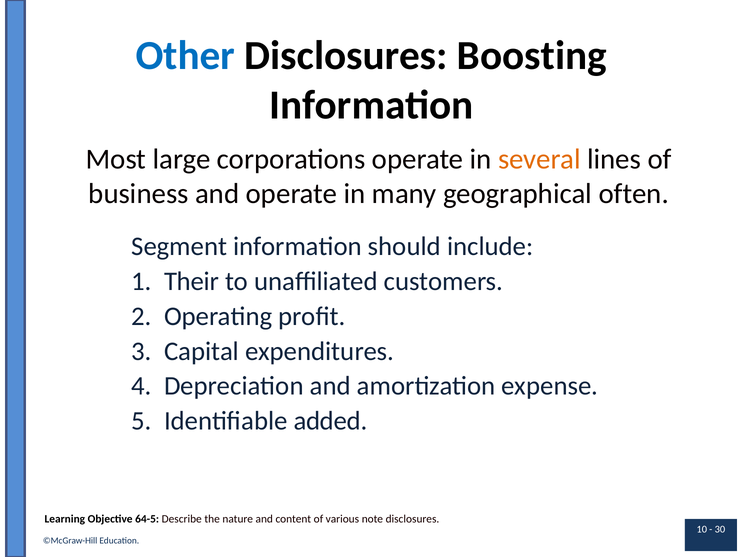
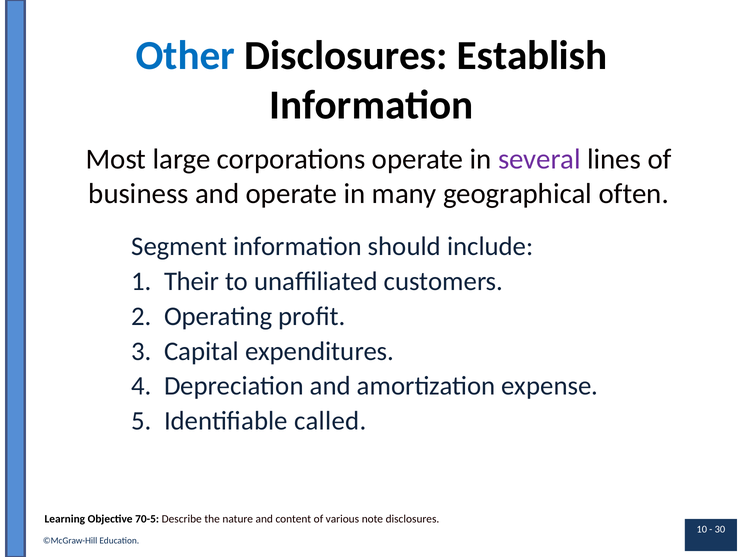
Boosting: Boosting -> Establish
several colour: orange -> purple
added: added -> called
64-5: 64-5 -> 70-5
